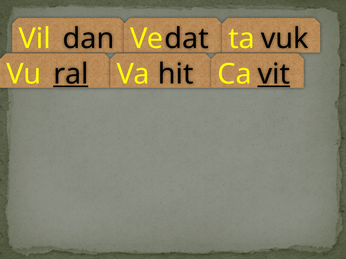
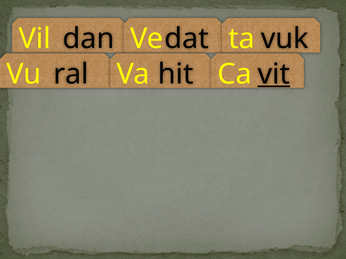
ral underline: present -> none
